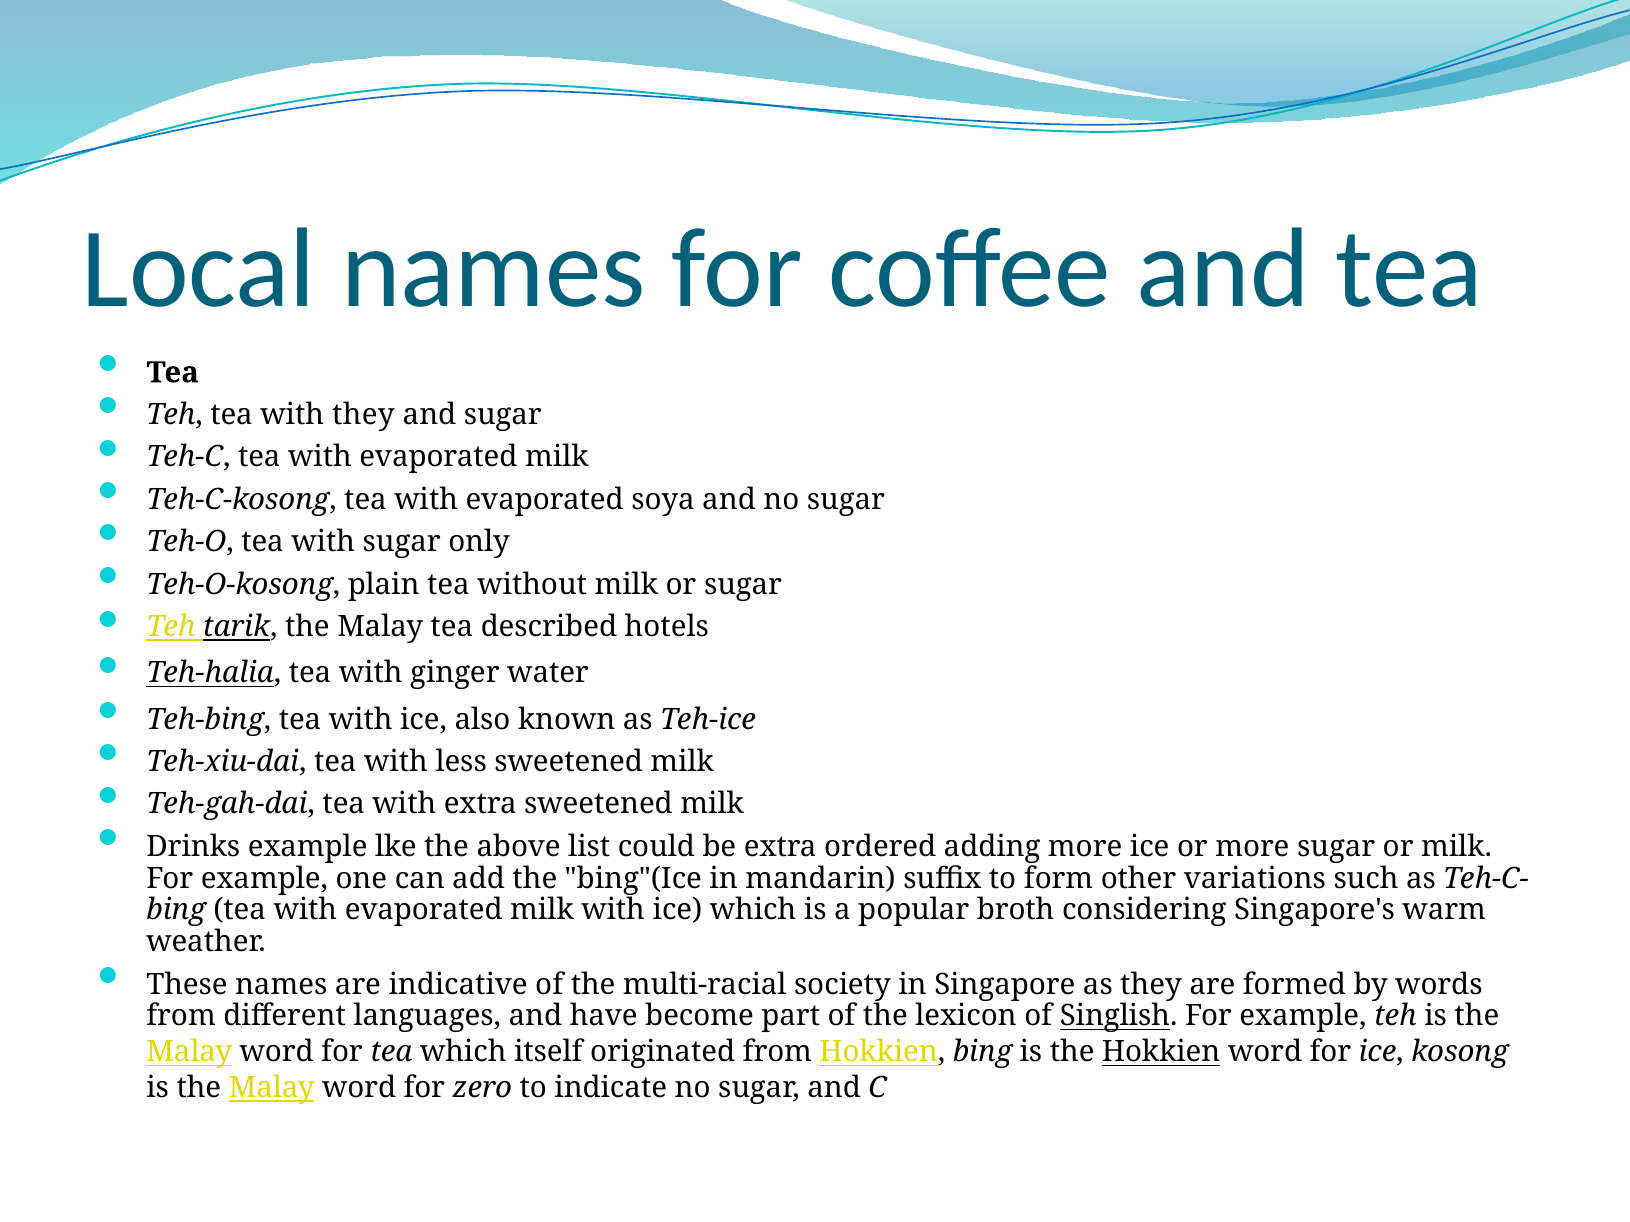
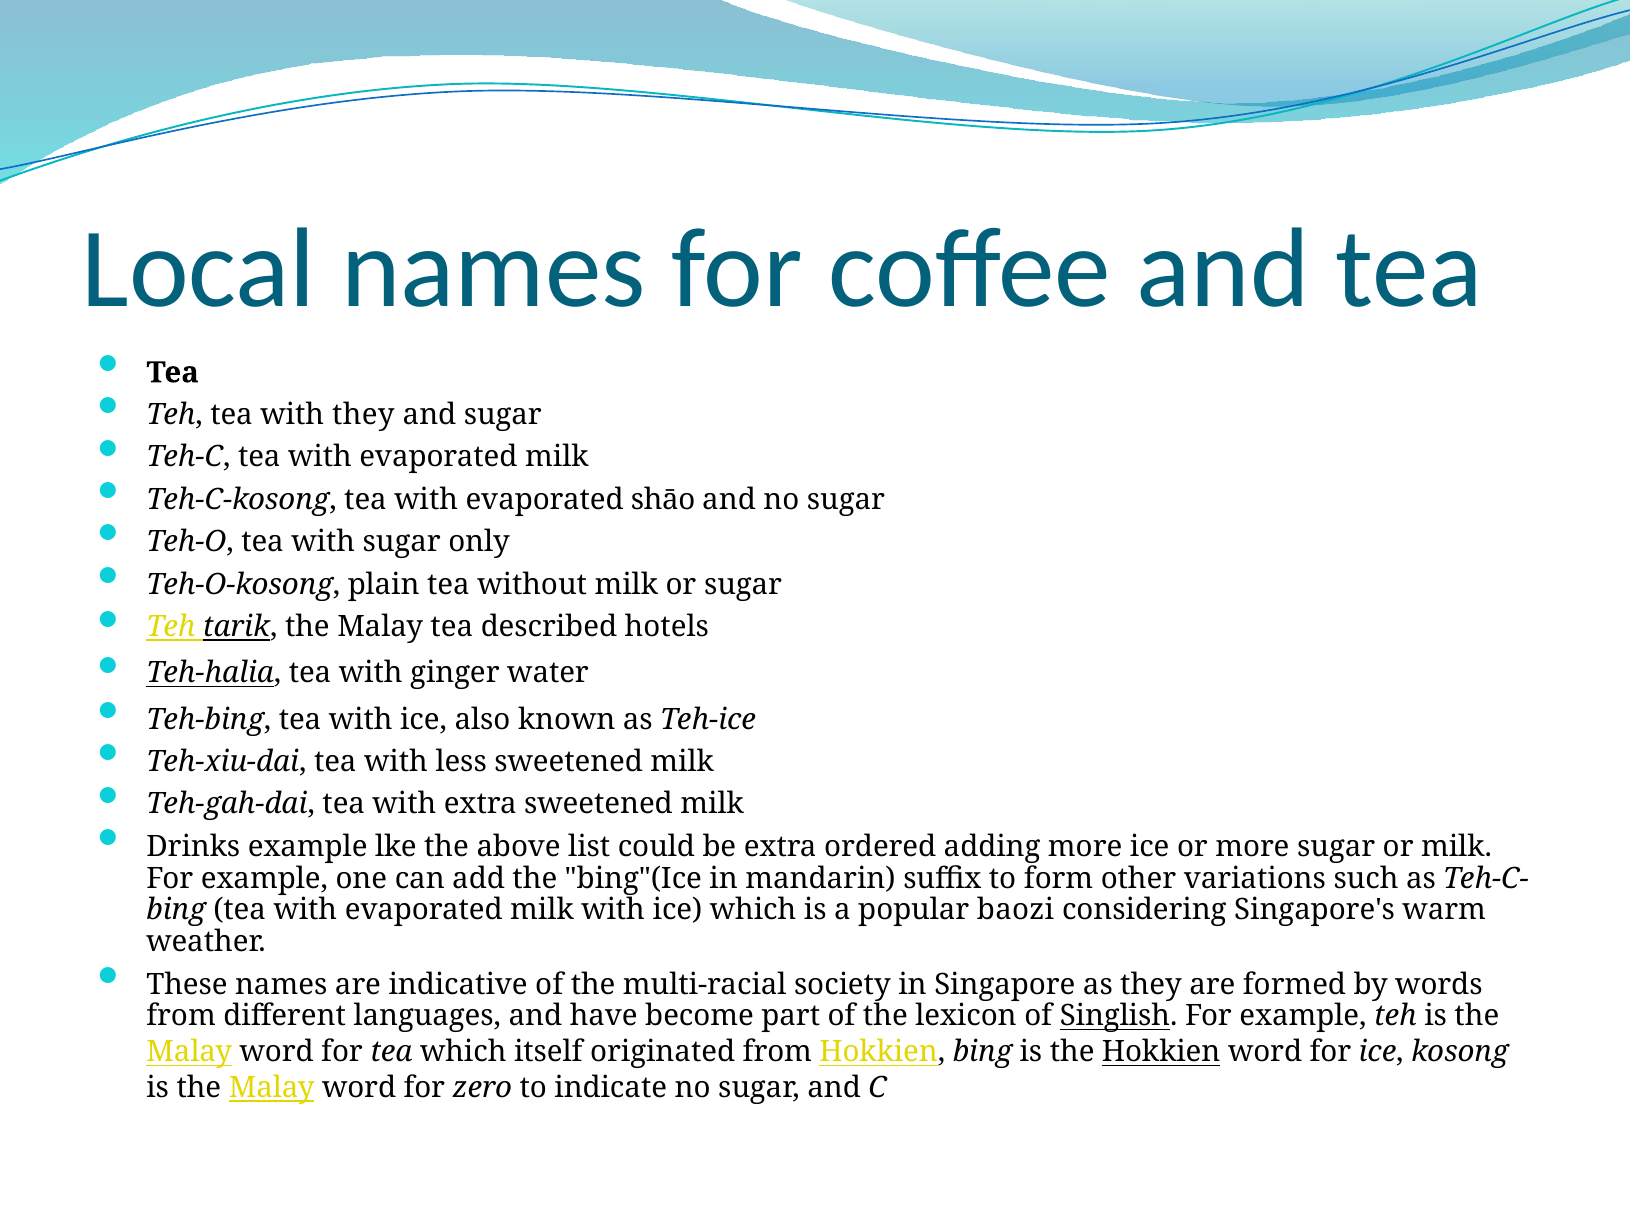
soya: soya -> shāo
broth: broth -> baozi
